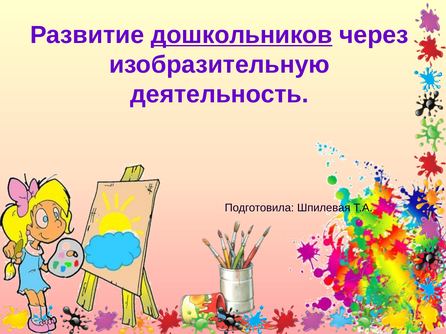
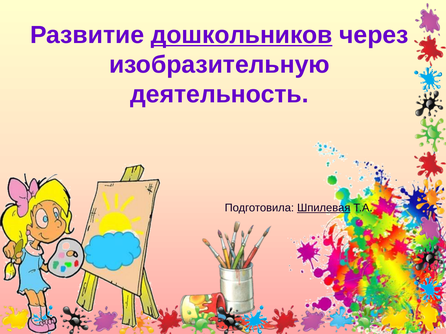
Шпилевая underline: none -> present
